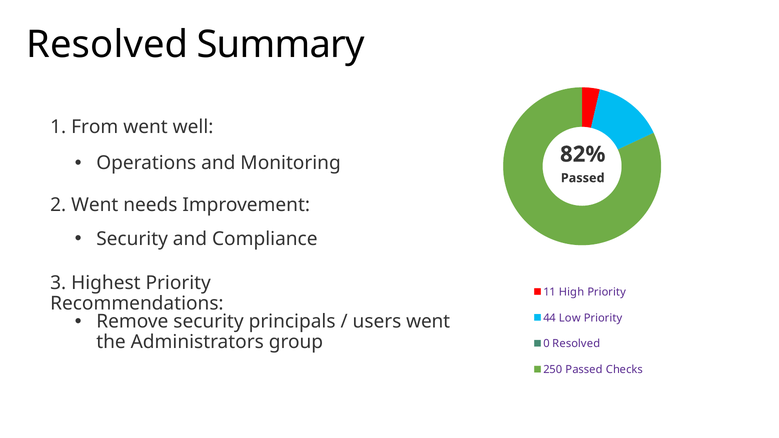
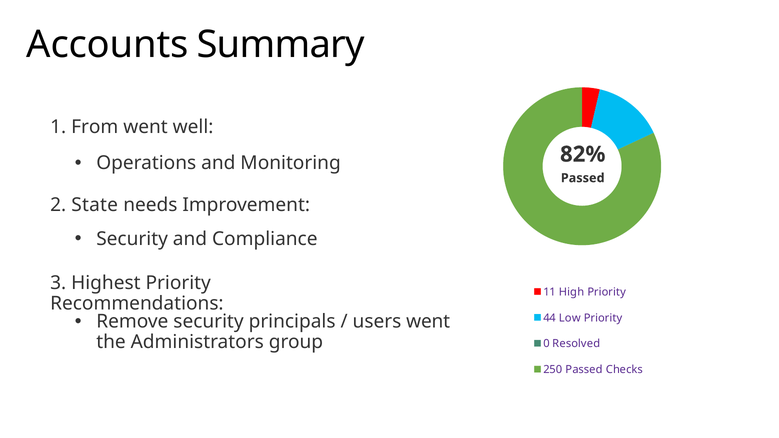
Resolved at (107, 45): Resolved -> Accounts
2 Went: Went -> State
